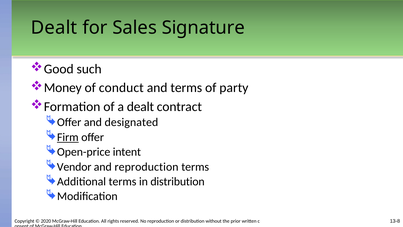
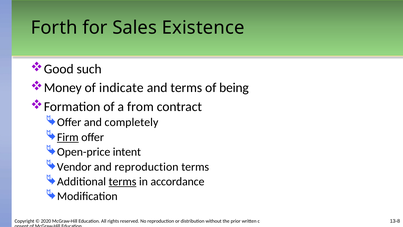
Dealt at (54, 28): Dealt -> Forth
Signature: Signature -> Existence
conduct: conduct -> indicate
party: party -> being
a dealt: dealt -> from
designated: designated -> completely
terms at (123, 181) underline: none -> present
in distribution: distribution -> accordance
